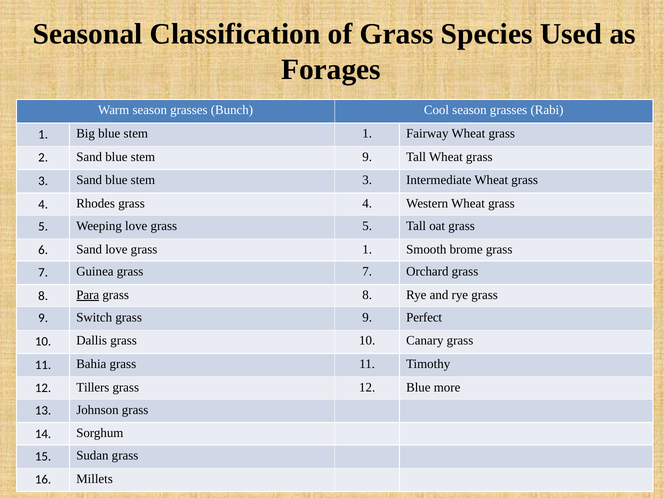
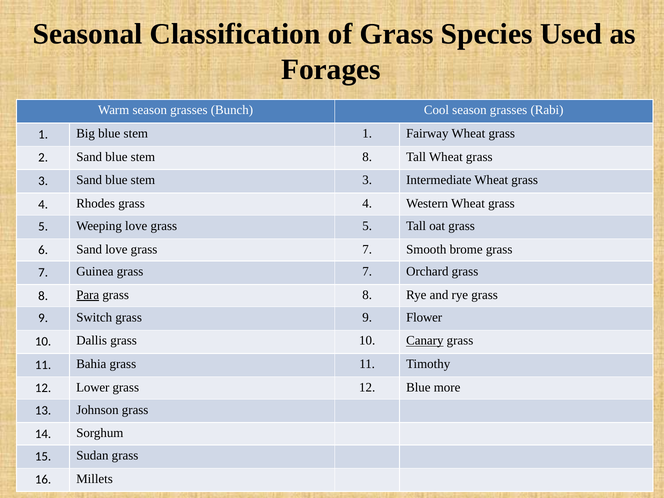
stem 9: 9 -> 8
love grass 1: 1 -> 7
Perfect: Perfect -> Flower
Canary underline: none -> present
Tillers: Tillers -> Lower
